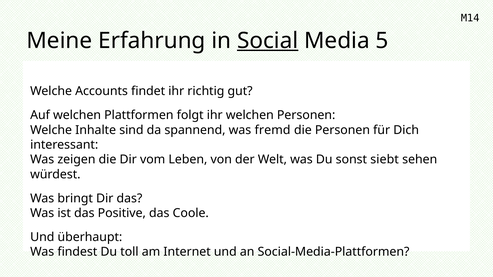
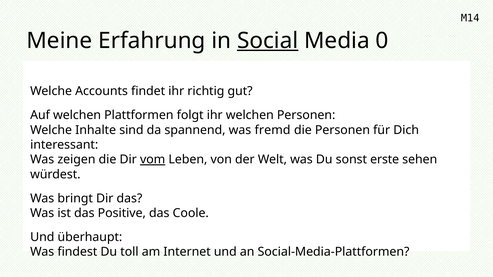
5: 5 -> 0
vom underline: none -> present
siebt: siebt -> erste
